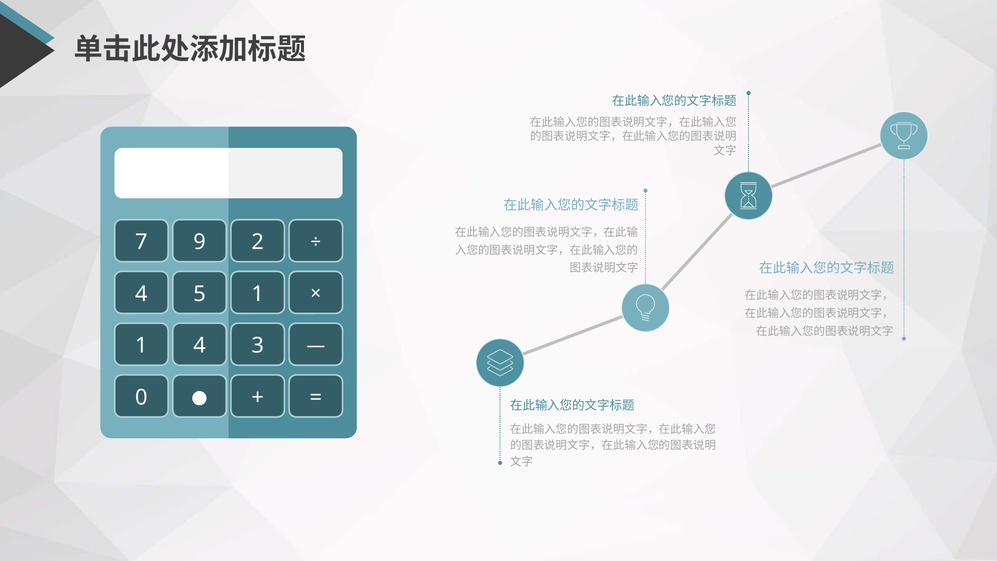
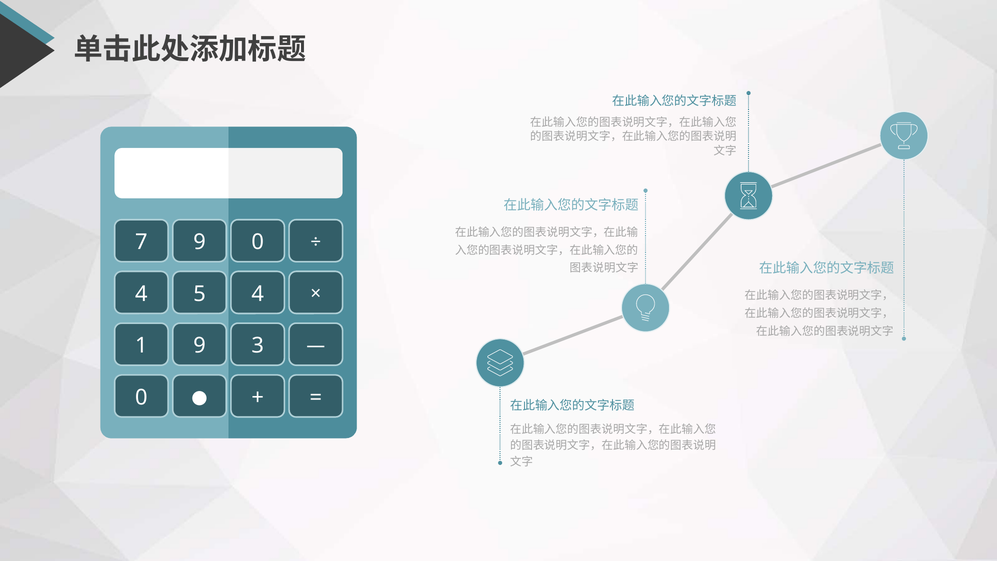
9 2: 2 -> 0
5 1: 1 -> 4
1 4: 4 -> 9
